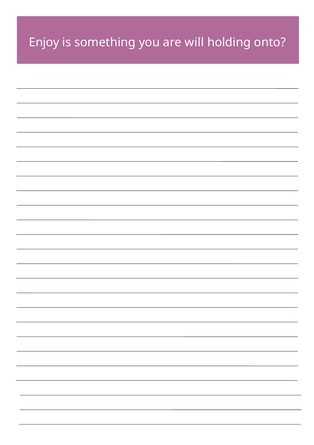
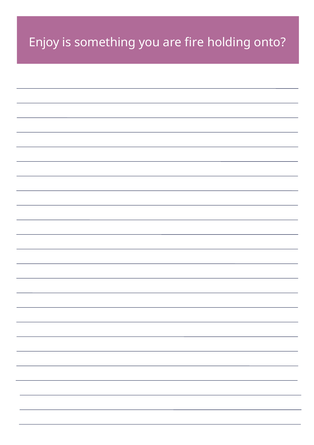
will: will -> fire
